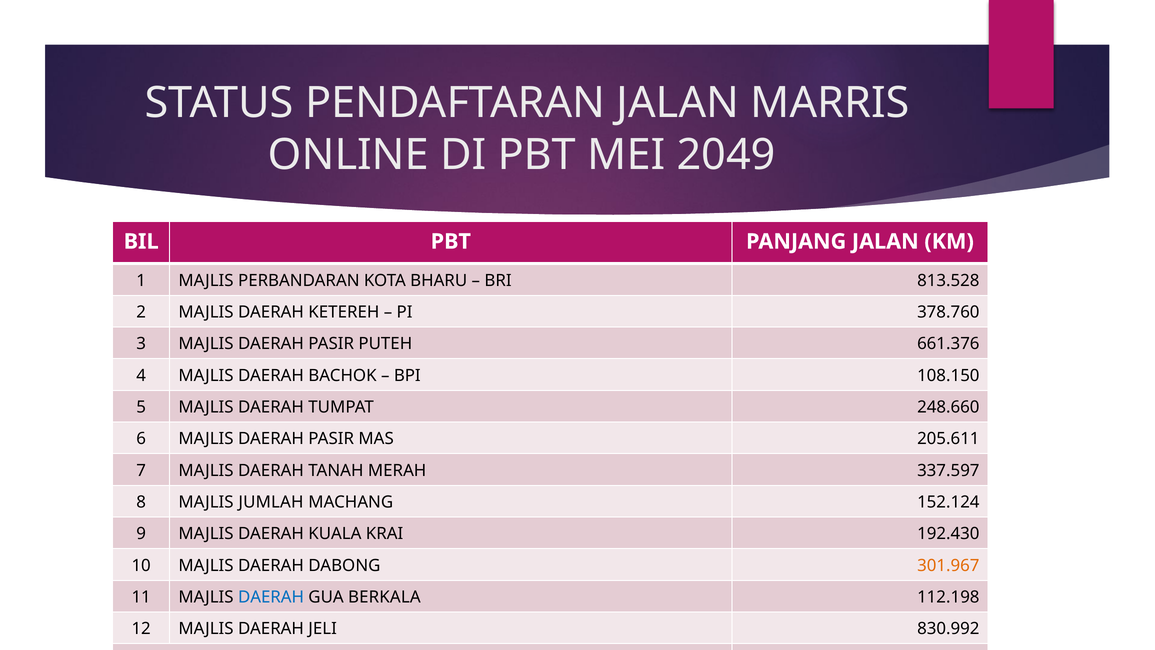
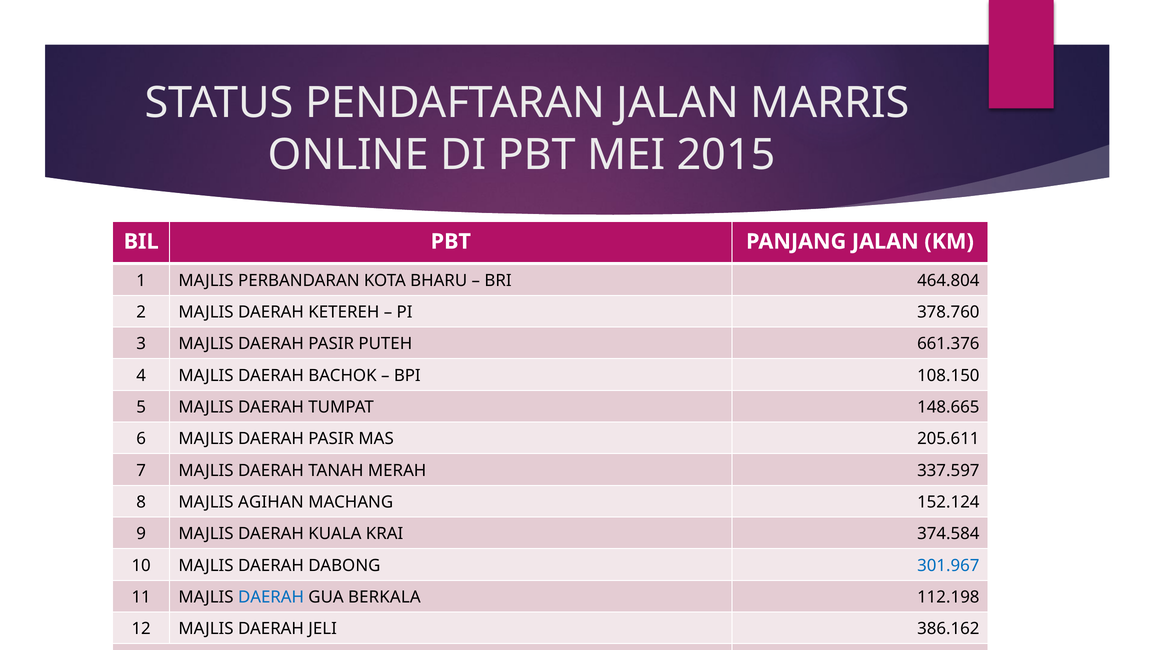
2049: 2049 -> 2015
813.528: 813.528 -> 464.804
248.660: 248.660 -> 148.665
MAJLIS JUMLAH: JUMLAH -> AGIHAN
192.430: 192.430 -> 374.584
301.967 colour: orange -> blue
830.992: 830.992 -> 386.162
